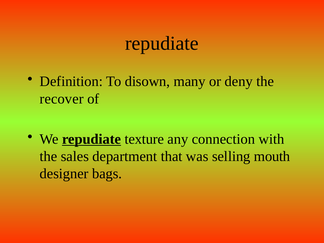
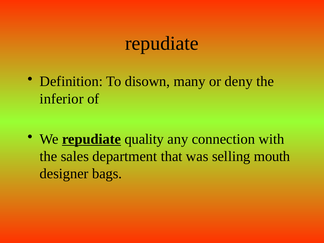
recover: recover -> inferior
texture: texture -> quality
